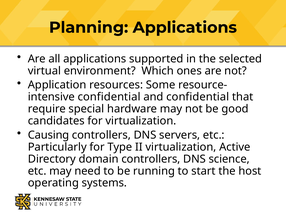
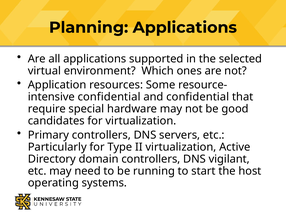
Causing: Causing -> Primary
science: science -> vigilant
